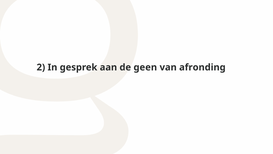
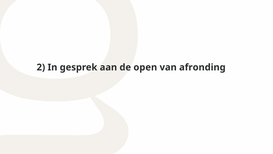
geen: geen -> open
